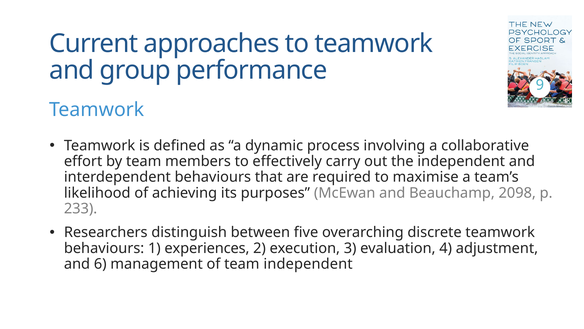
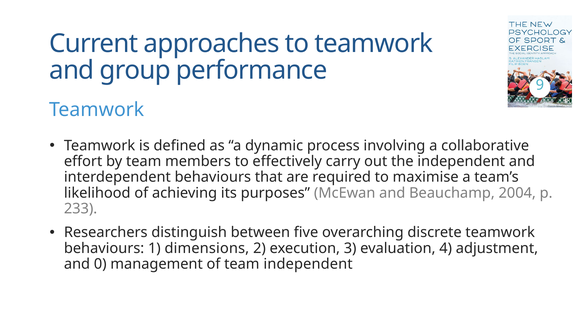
2098: 2098 -> 2004
experiences: experiences -> dimensions
6: 6 -> 0
